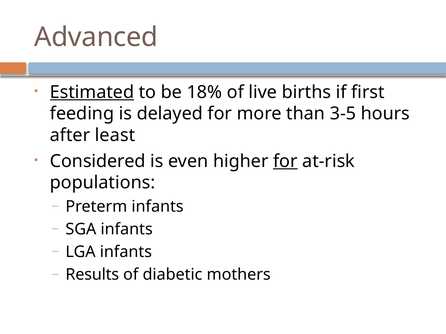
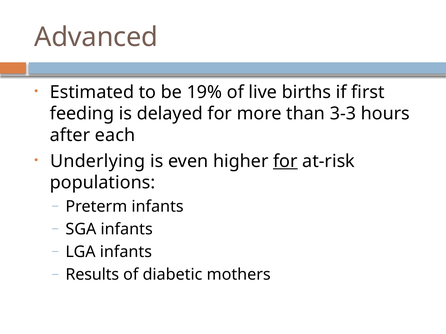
Estimated underline: present -> none
18%: 18% -> 19%
3-5: 3-5 -> 3-3
least: least -> each
Considered: Considered -> Underlying
